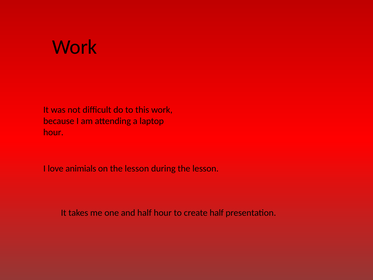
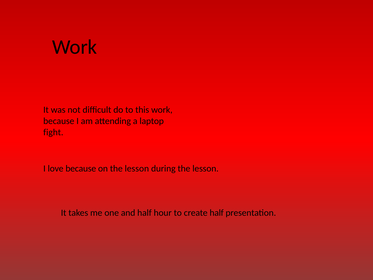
hour at (53, 132): hour -> fight
love animials: animials -> because
